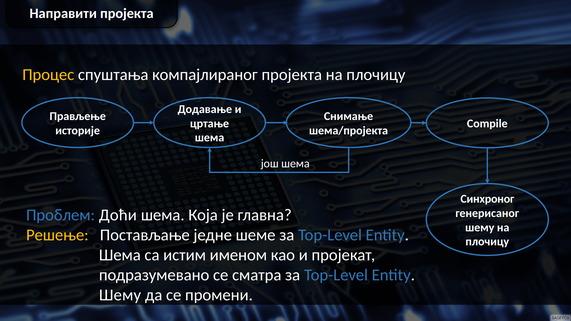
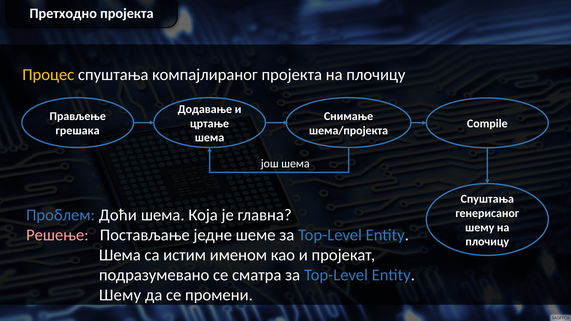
Направити: Направити -> Претходно
историје: историје -> грешака
Синхроног at (487, 199): Синхроног -> Спуштања
Решење colour: yellow -> pink
